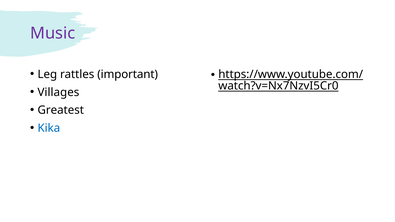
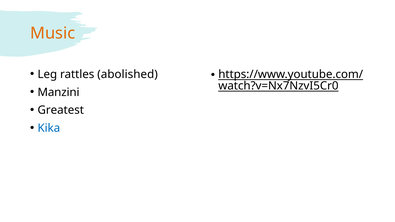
Music colour: purple -> orange
important: important -> abolished
Villages: Villages -> Manzini
